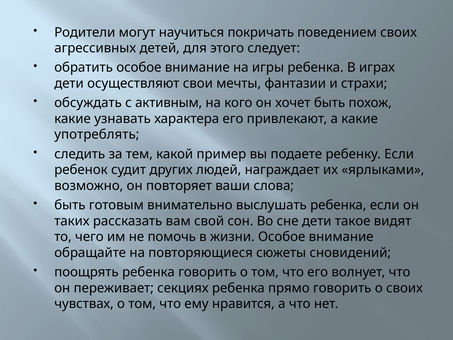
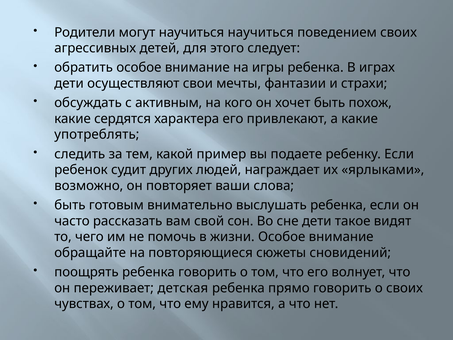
научиться покричать: покричать -> научиться
узнавать: узнавать -> сердятся
таких: таких -> часто
секциях: секциях -> детская
